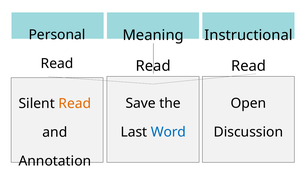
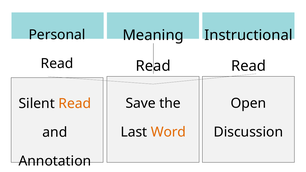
Word colour: blue -> orange
